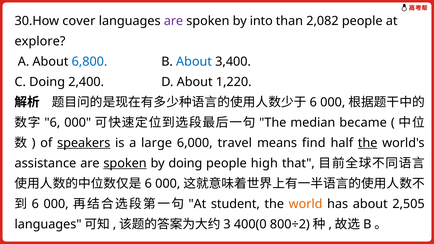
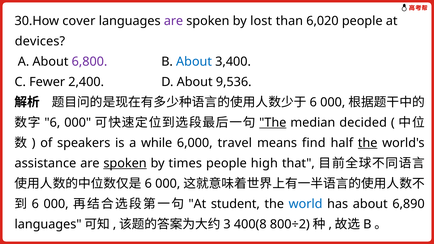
into: into -> lost
2,082: 2,082 -> 6,020
explore: explore -> devices
6,800 colour: blue -> purple
C Doing: Doing -> Fewer
1,220: 1,220 -> 9,536
The at (273, 123) underline: none -> present
became: became -> decided
speakers underline: present -> none
large: large -> while
by doing: doing -> times
world colour: orange -> blue
2,505: 2,505 -> 6,890
400(0: 400(0 -> 400(8
